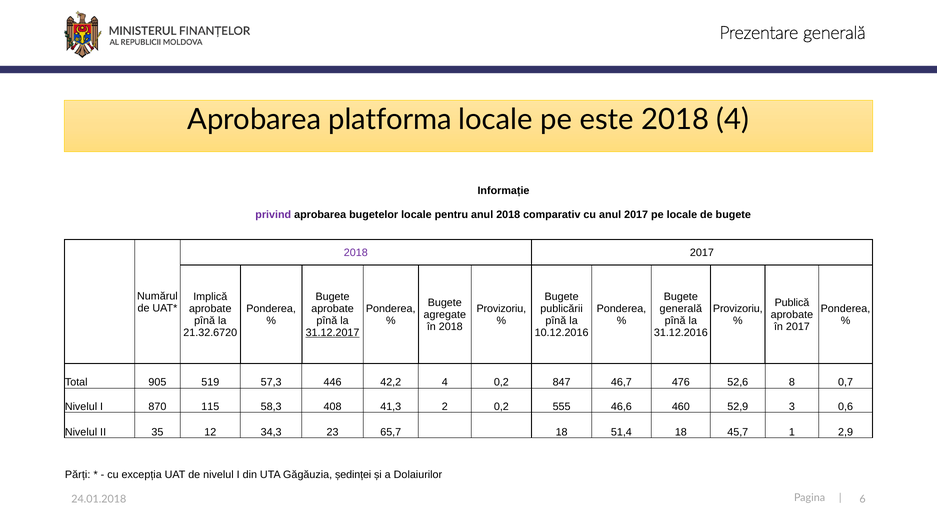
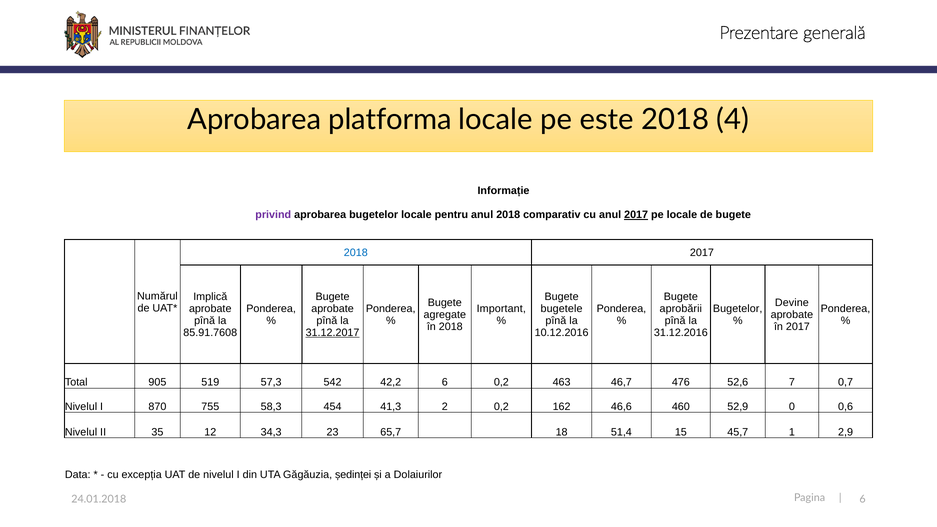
2017 at (636, 215) underline: none -> present
2018 at (356, 253) colour: purple -> blue
Publică: Publică -> Devine
Provizoriu at (501, 309): Provizoriu -> Important
publicării: publicării -> bugetele
generală at (681, 309): generală -> aprobării
Provizoriu at (738, 309): Provizoriu -> Bugetelor
21.32.6720: 21.32.6720 -> 85.91.7608
446: 446 -> 542
42,2 4: 4 -> 6
847: 847 -> 463
8: 8 -> 7
115: 115 -> 755
408: 408 -> 454
555: 555 -> 162
3: 3 -> 0
51,4 18: 18 -> 15
Părți: Părți -> Data
